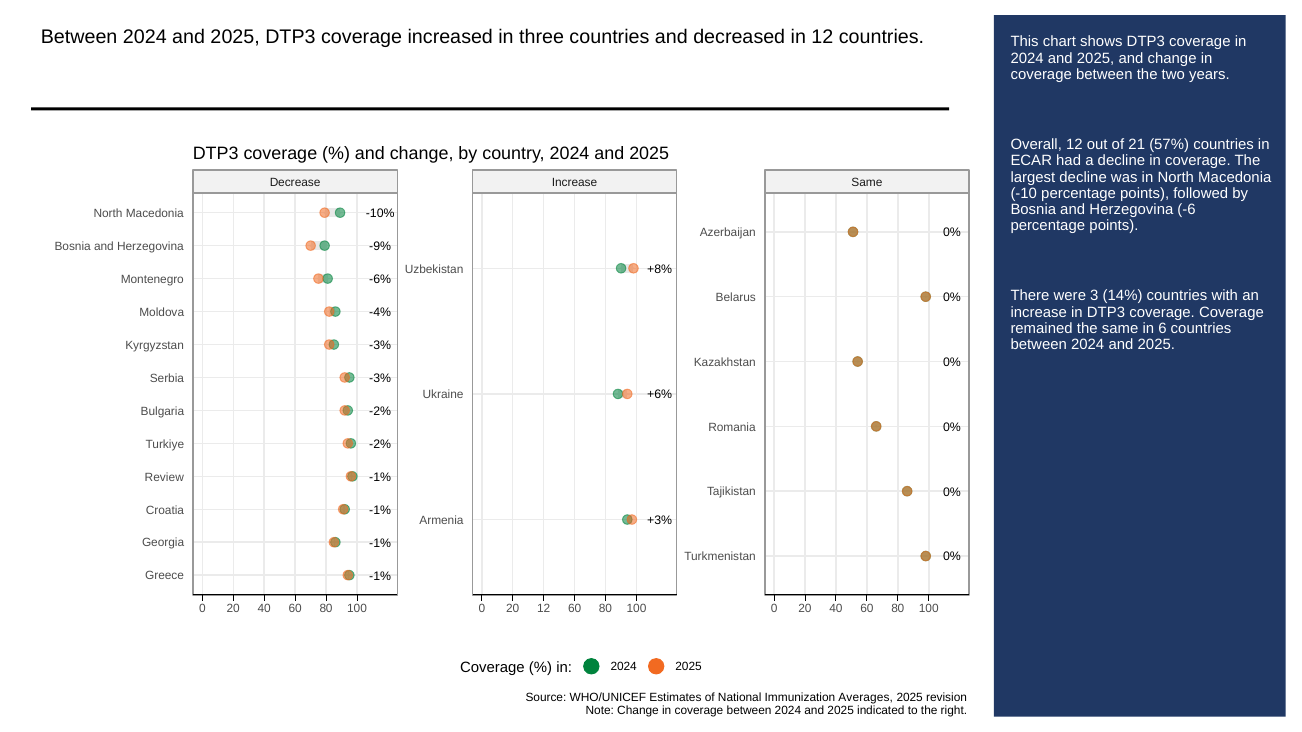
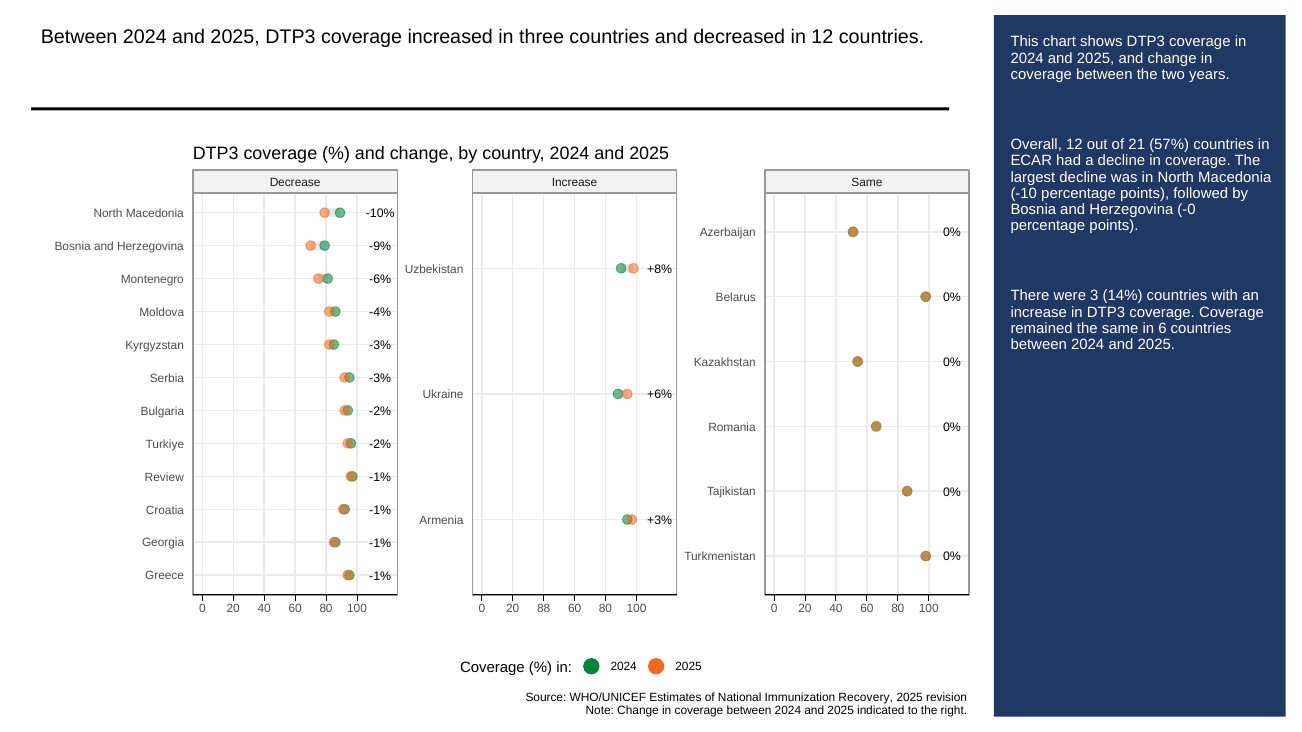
-6: -6 -> -0
20 12: 12 -> 88
Averages: Averages -> Recovery
